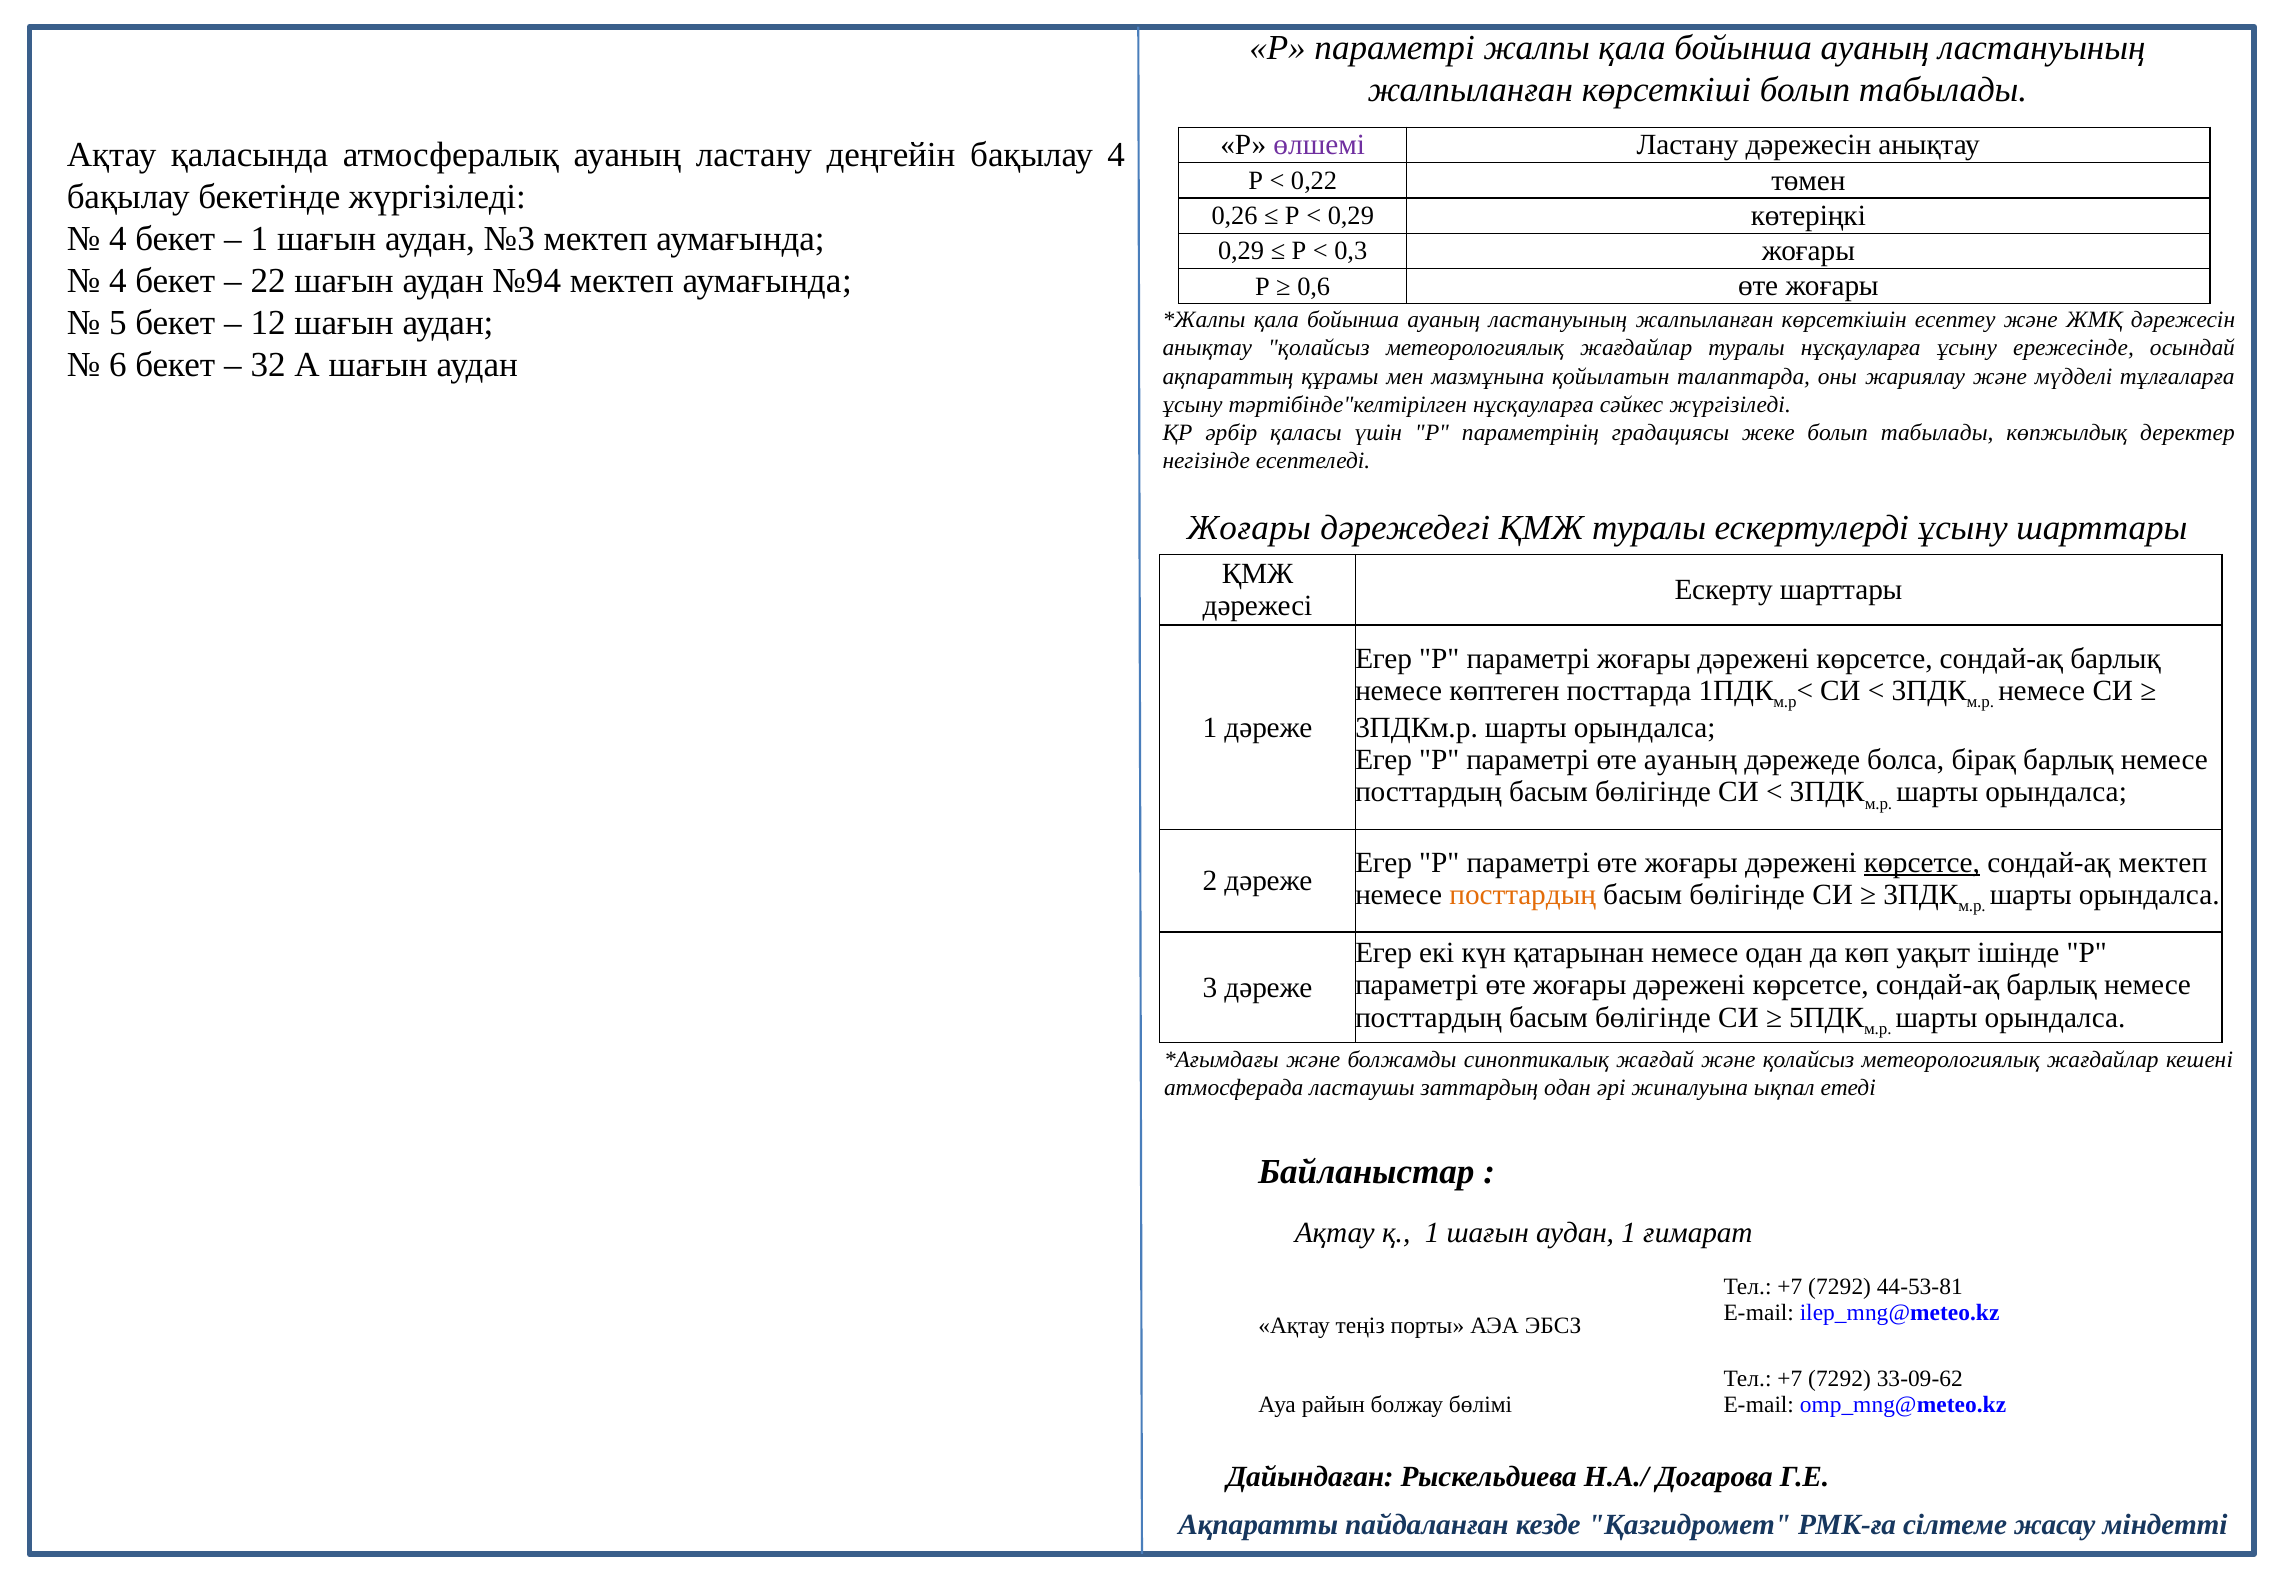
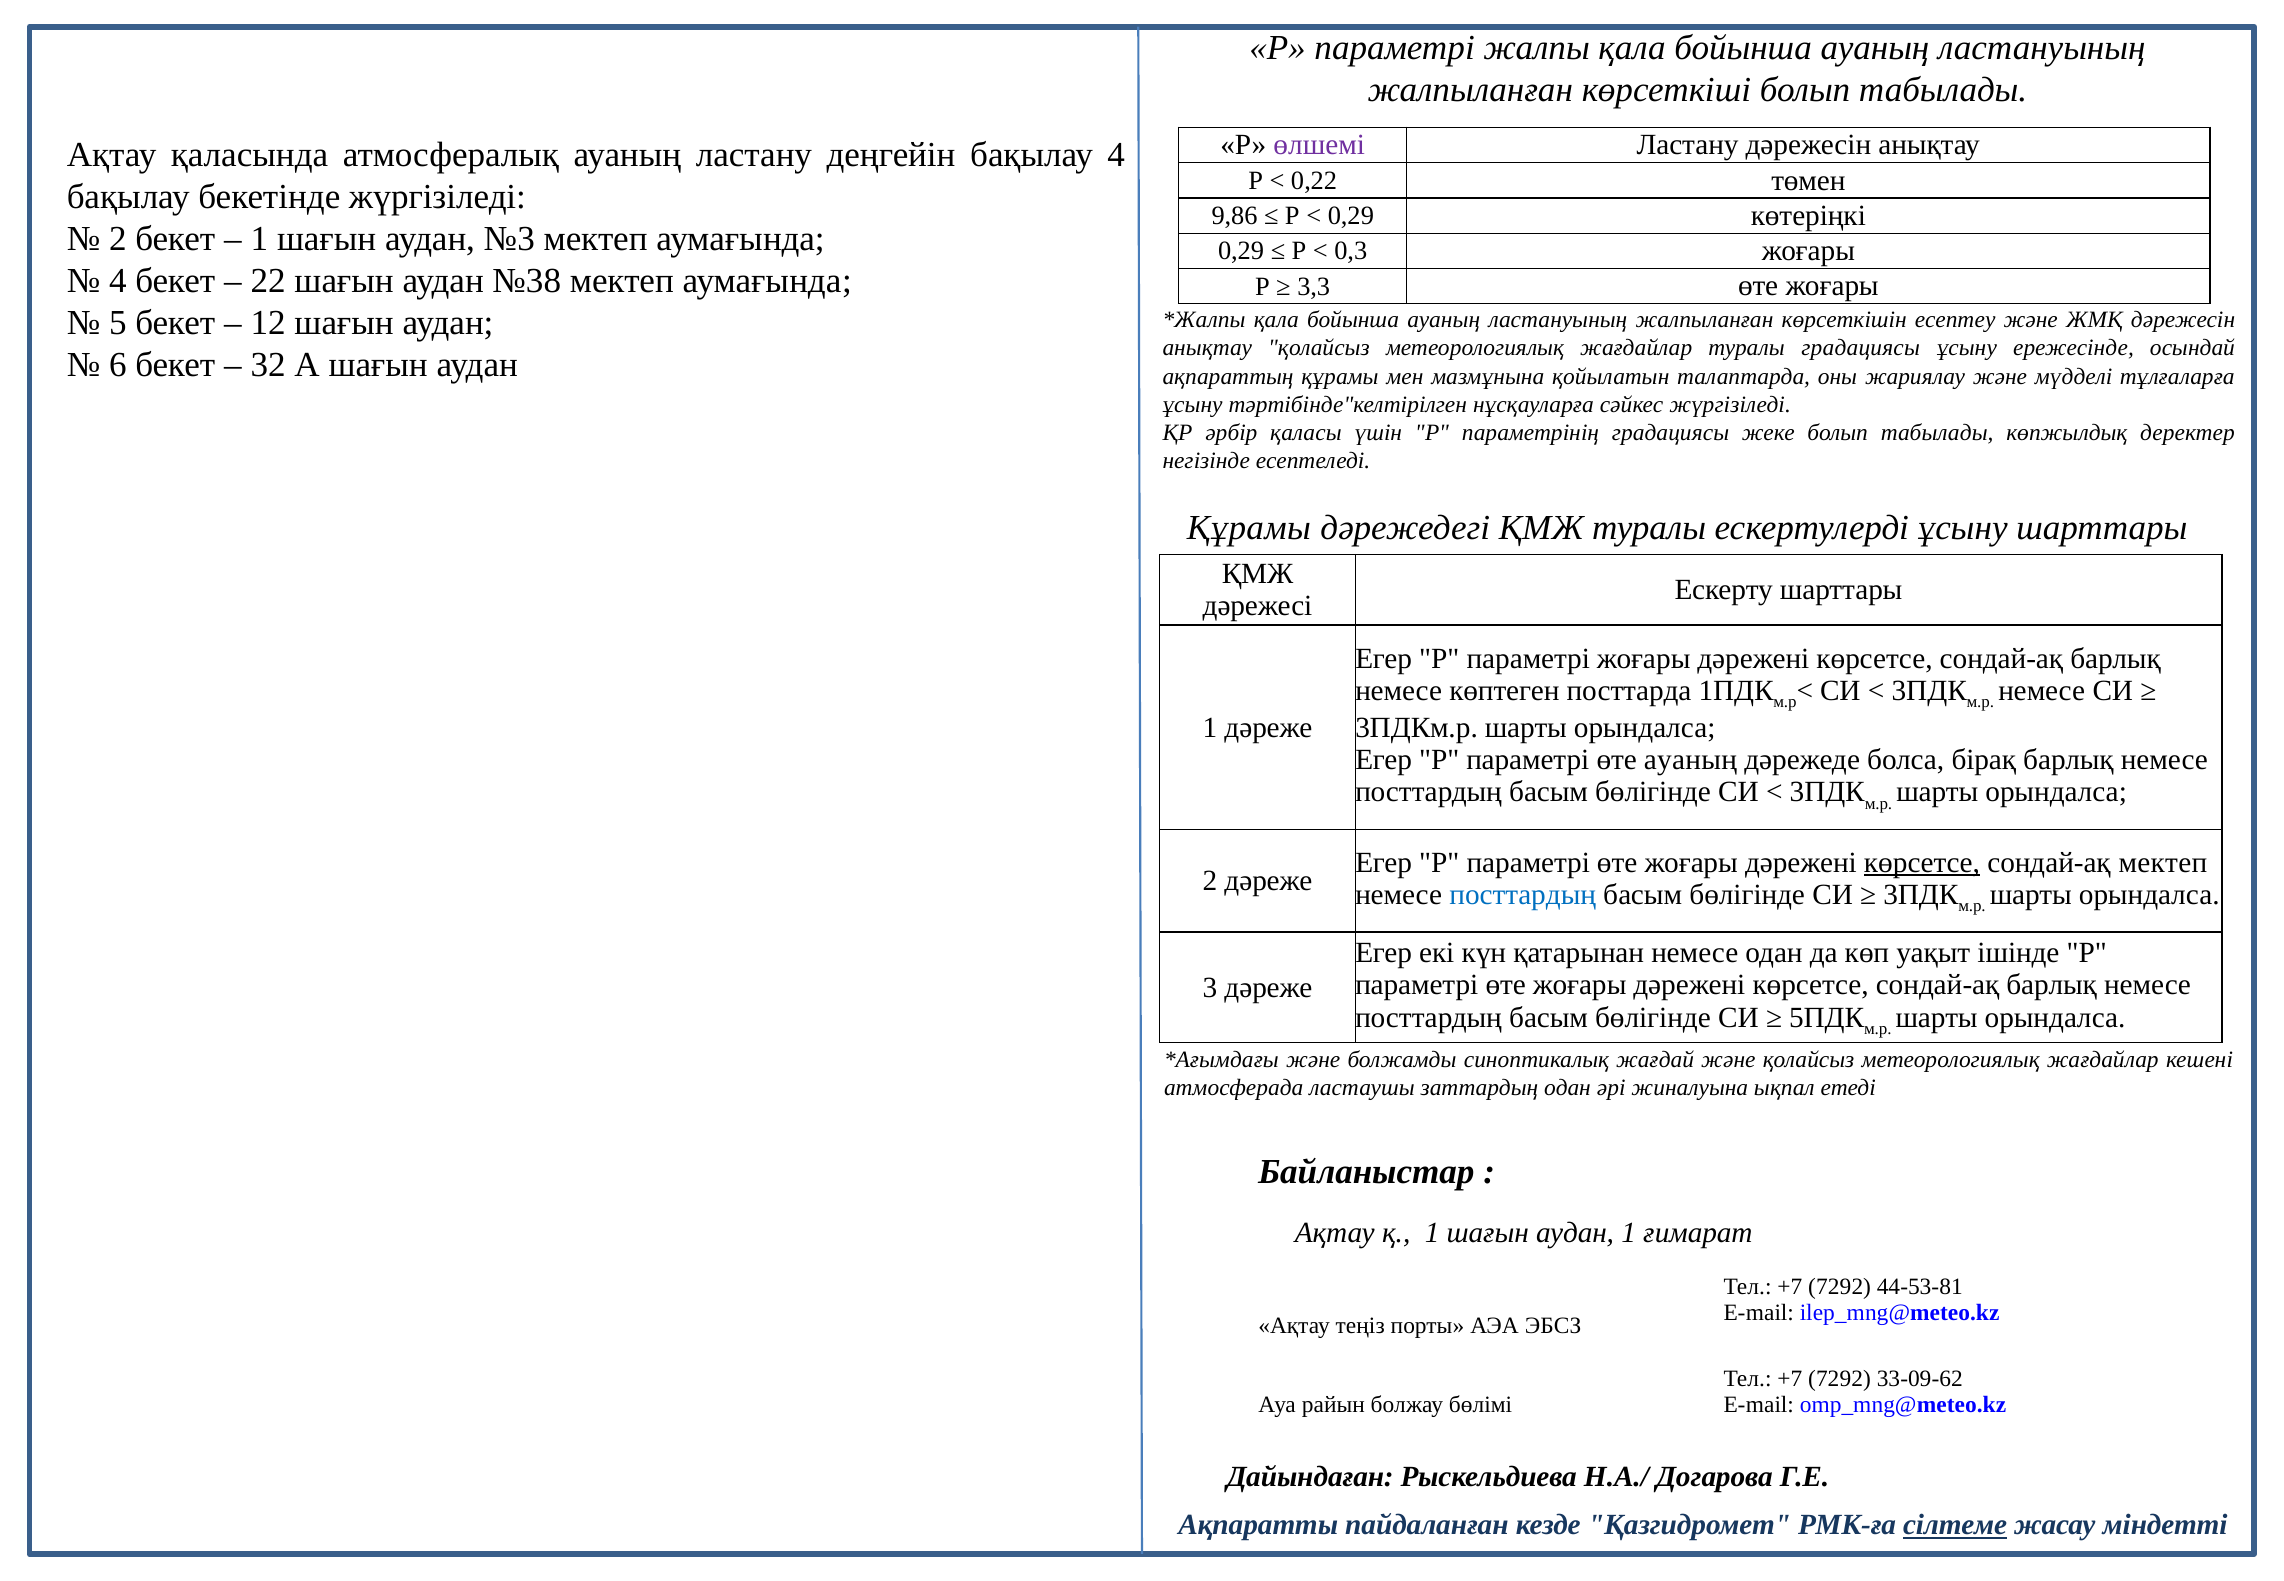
0,26: 0,26 -> 9,86
4 at (118, 239): 4 -> 2
№94: №94 -> №38
0,6: 0,6 -> 3,3
туралы нұсқауларға: нұсқауларға -> градациясы
Жоғары at (1249, 528): Жоғары -> Құрамы
посттардың at (1523, 895) colour: orange -> blue
сілтеме underline: none -> present
